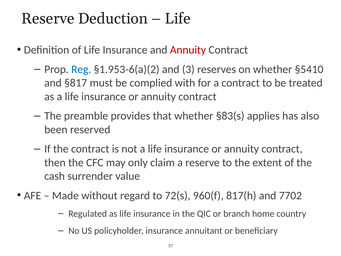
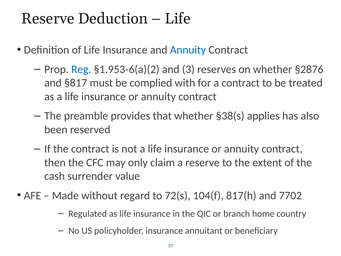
Annuity at (188, 50) colour: red -> blue
§5410: §5410 -> §2876
§83(s: §83(s -> §38(s
960(f: 960(f -> 104(f
